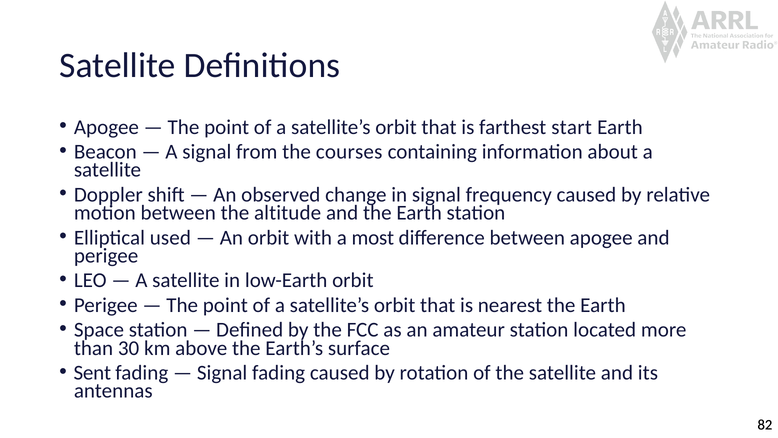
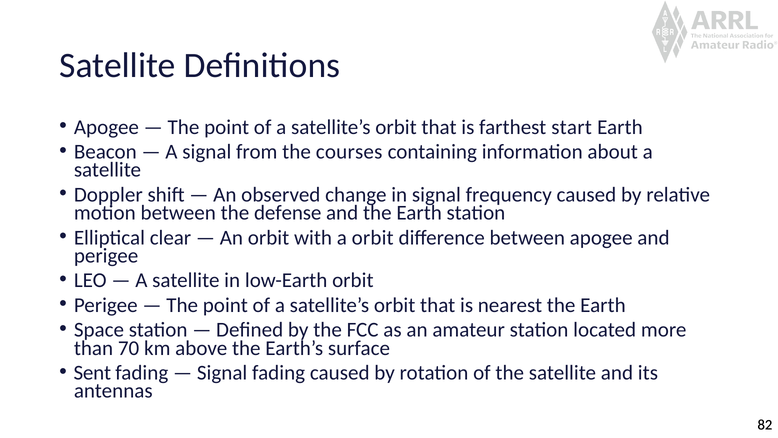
altitude: altitude -> defense
used: used -> clear
a most: most -> orbit
30: 30 -> 70
